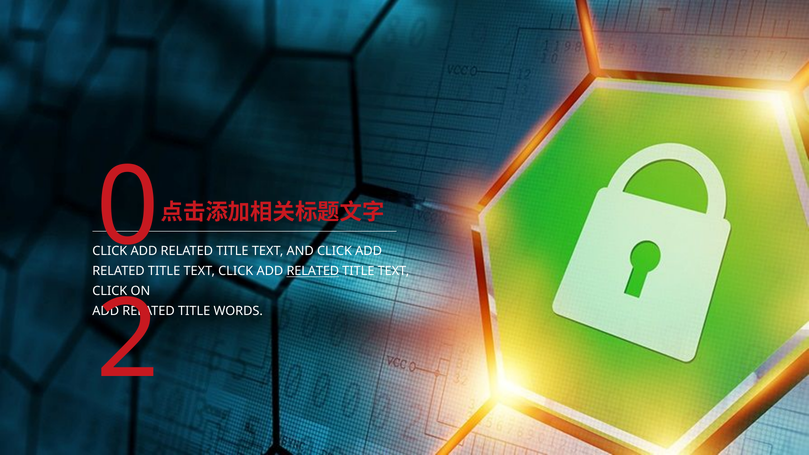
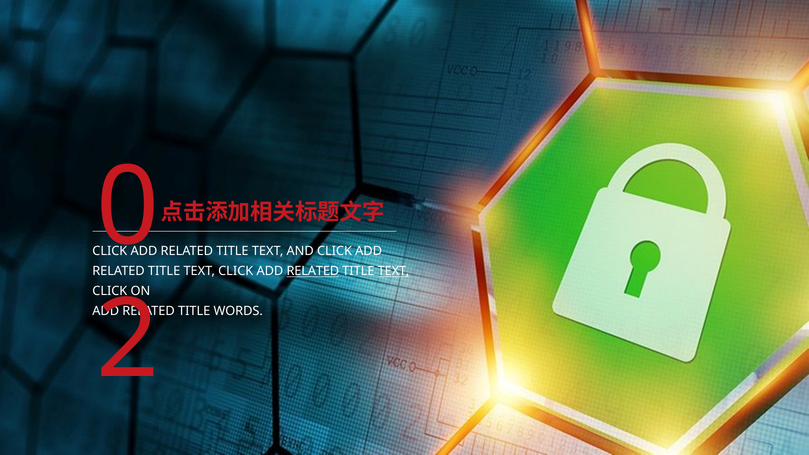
TEXT at (394, 271) underline: none -> present
